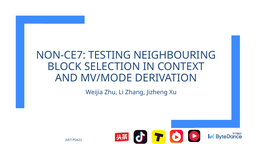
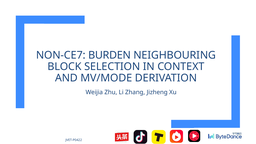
TESTING: TESTING -> BURDEN
